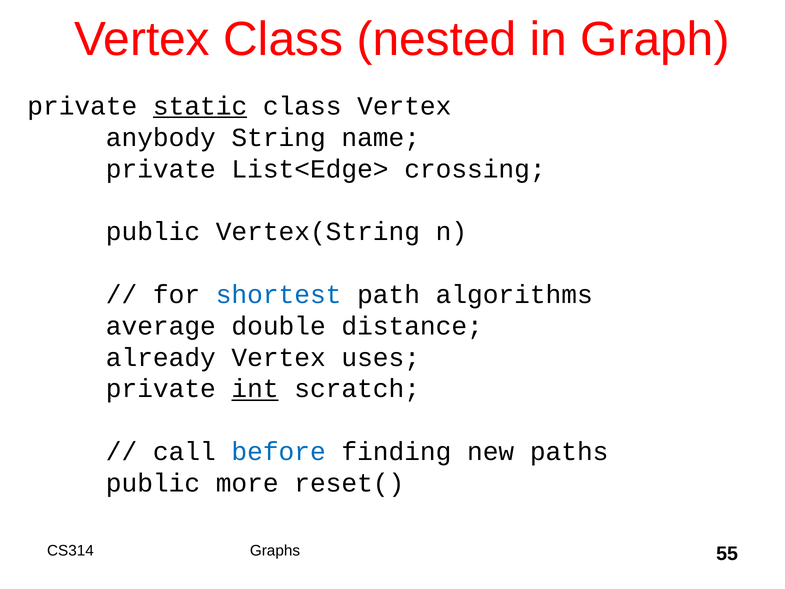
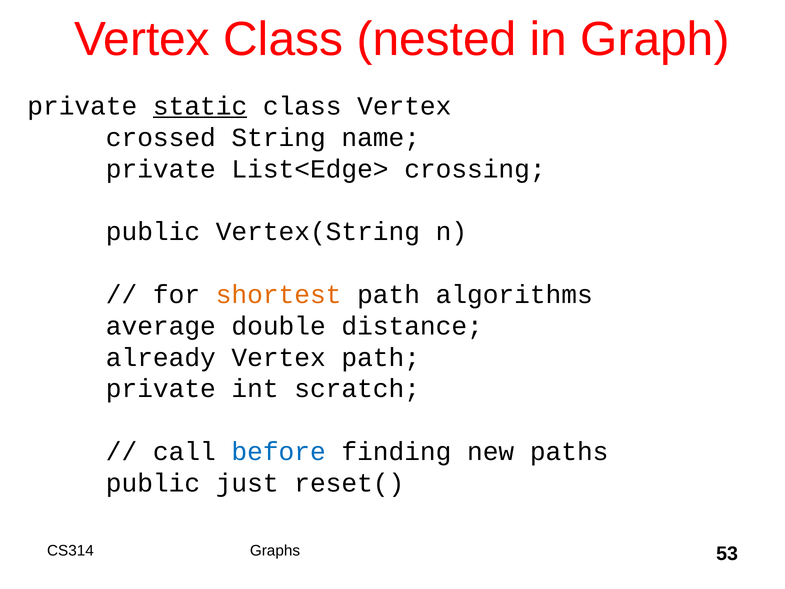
anybody: anybody -> crossed
shortest colour: blue -> orange
Vertex uses: uses -> path
int underline: present -> none
more: more -> just
55: 55 -> 53
